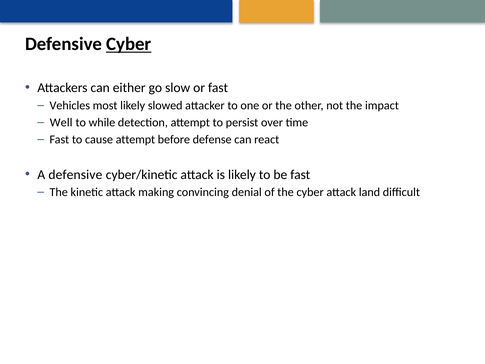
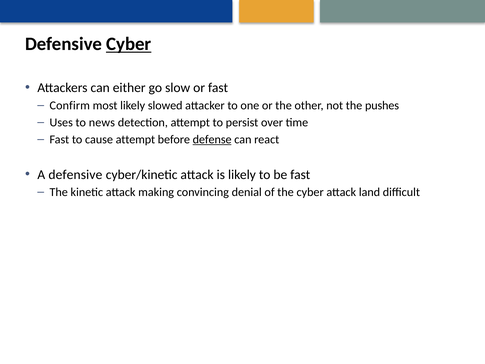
Vehicles: Vehicles -> Confirm
impact: impact -> pushes
Well: Well -> Uses
while: while -> news
defense underline: none -> present
